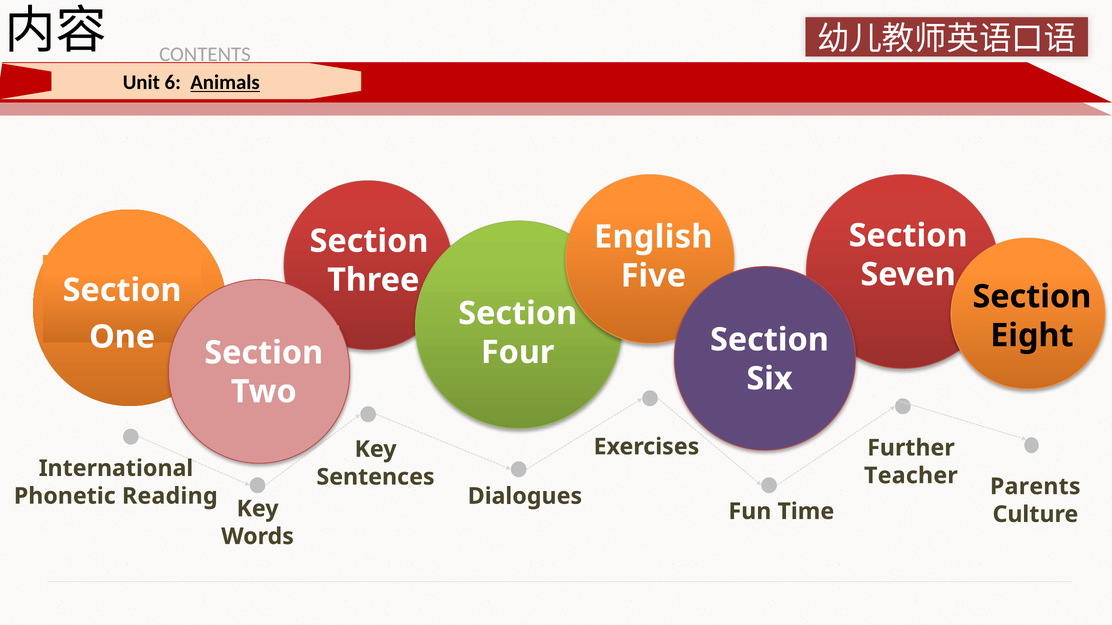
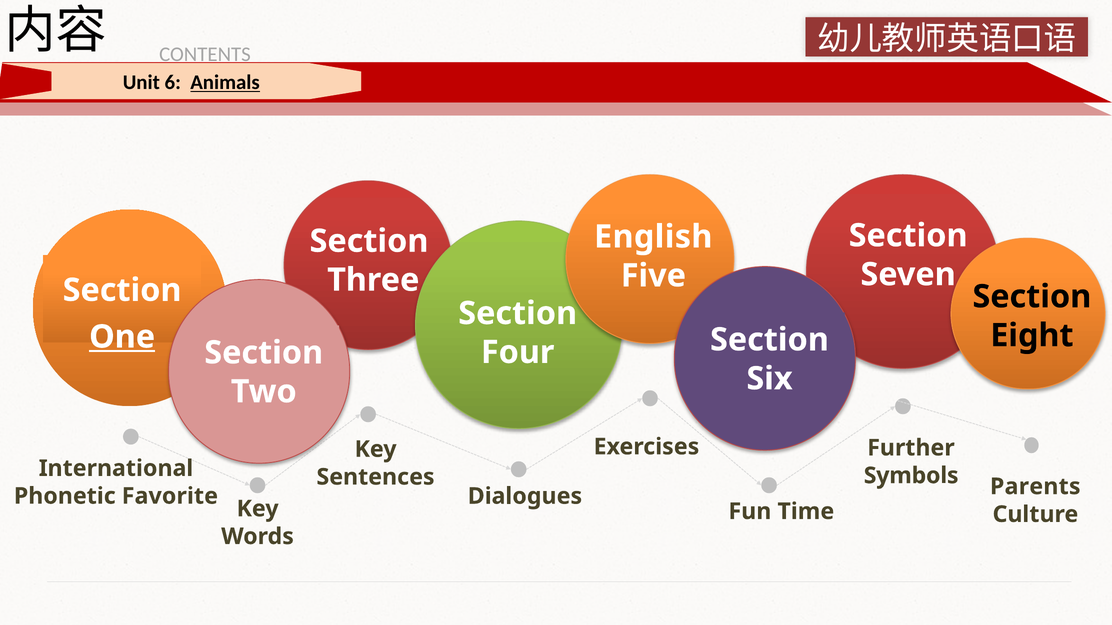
One underline: none -> present
Teacher: Teacher -> Symbols
Reading: Reading -> Favorite
